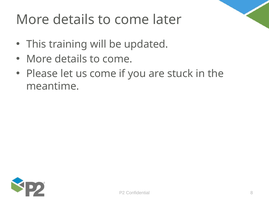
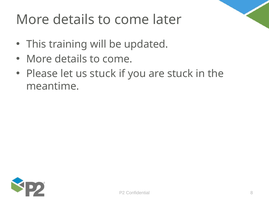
us come: come -> stuck
